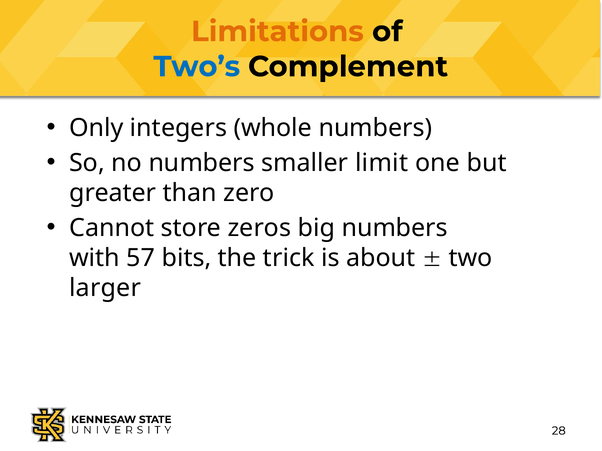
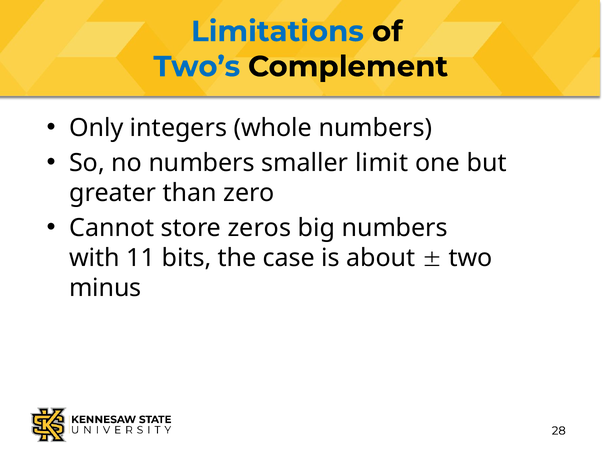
Limitations colour: orange -> blue
57: 57 -> 11
trick: trick -> case
larger: larger -> minus
